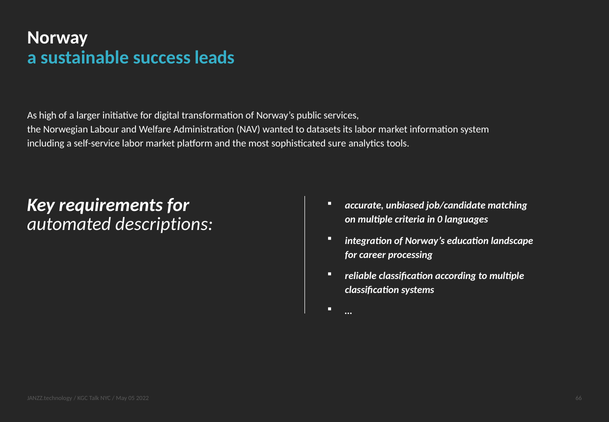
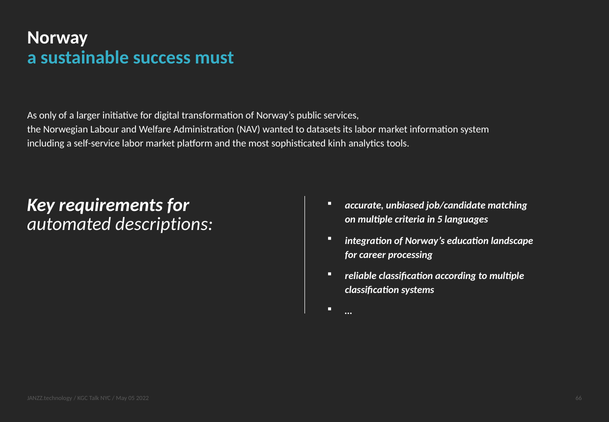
leads: leads -> must
high: high -> only
sure: sure -> kinh
0: 0 -> 5
